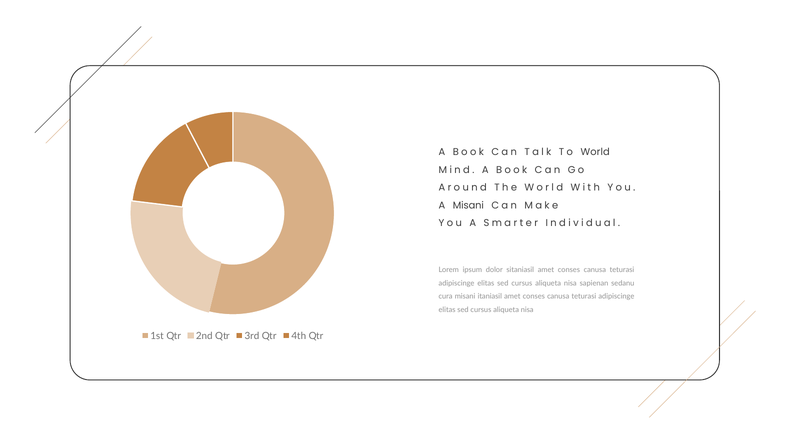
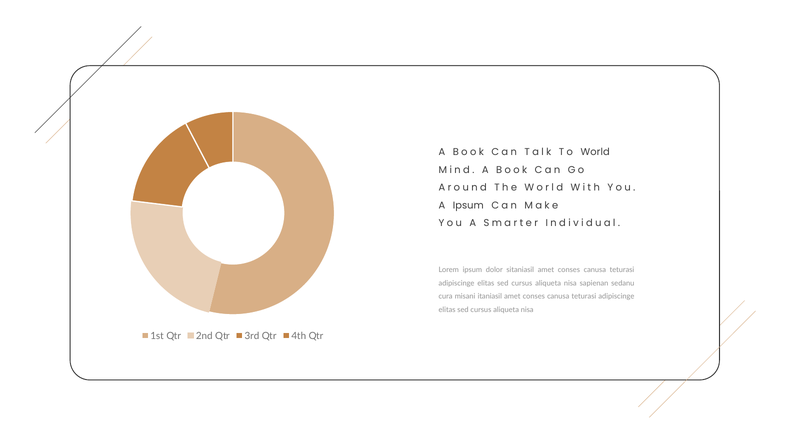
A Misani: Misani -> Ipsum
